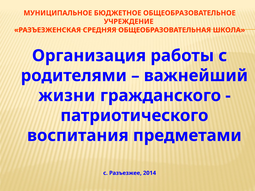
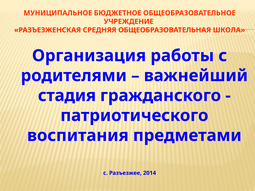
жизни: жизни -> стадия
